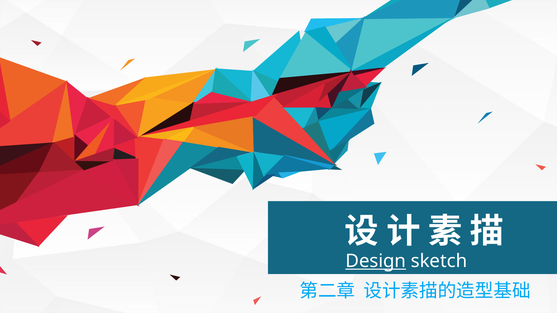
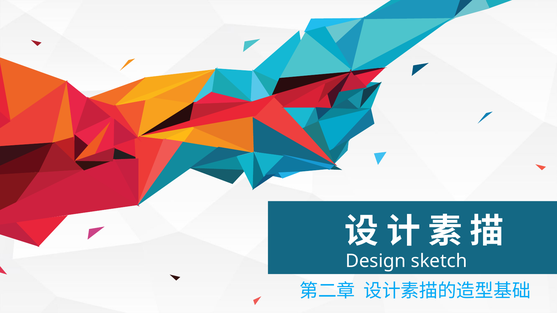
Design underline: present -> none
